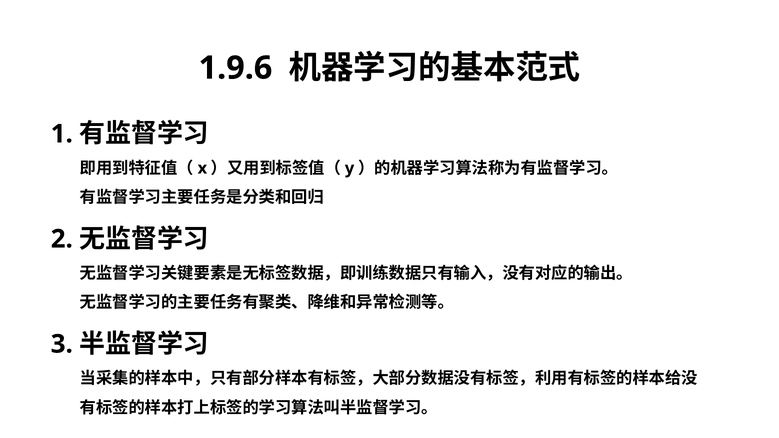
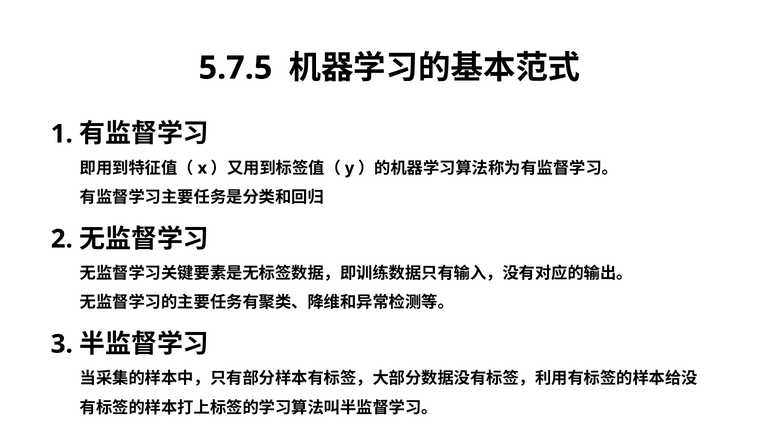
1.9.6: 1.9.6 -> 5.7.5
